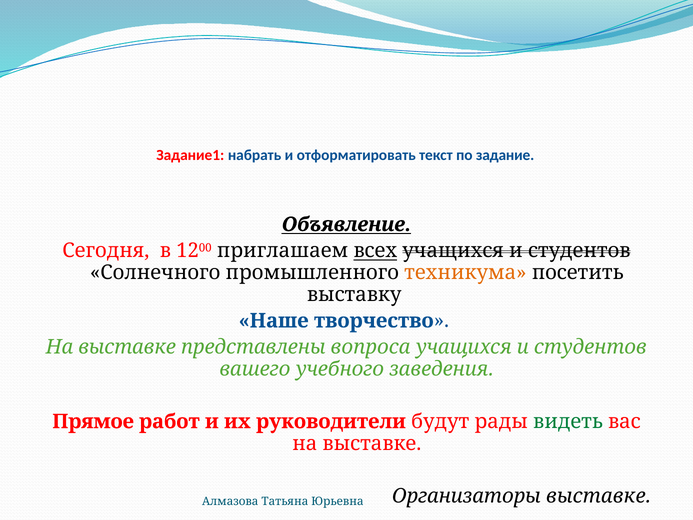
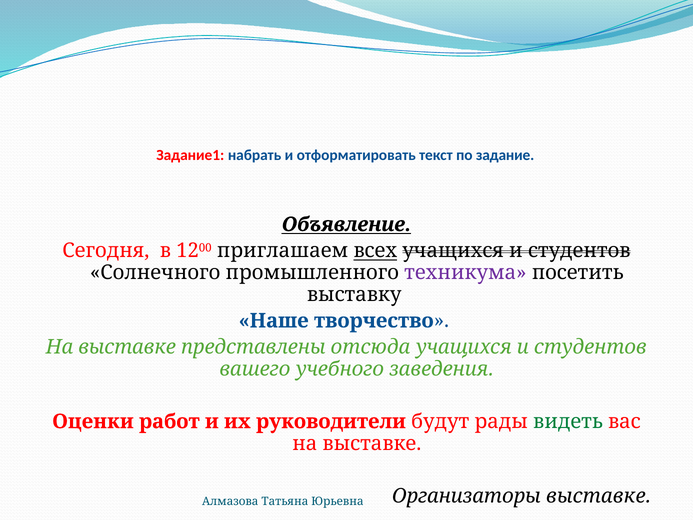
техникума colour: orange -> purple
вопроса: вопроса -> отсюда
Прямое: Прямое -> Оценки
